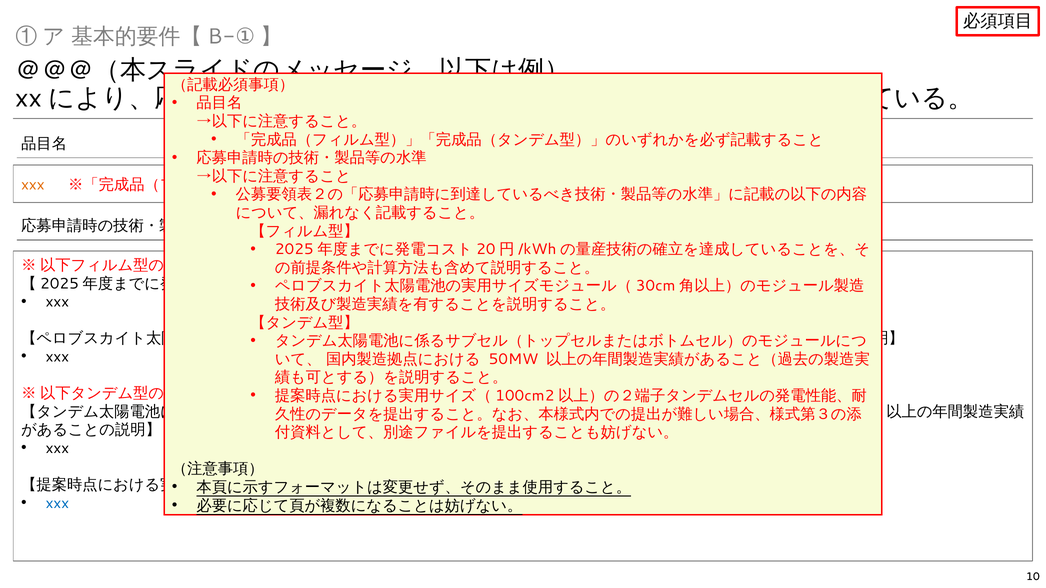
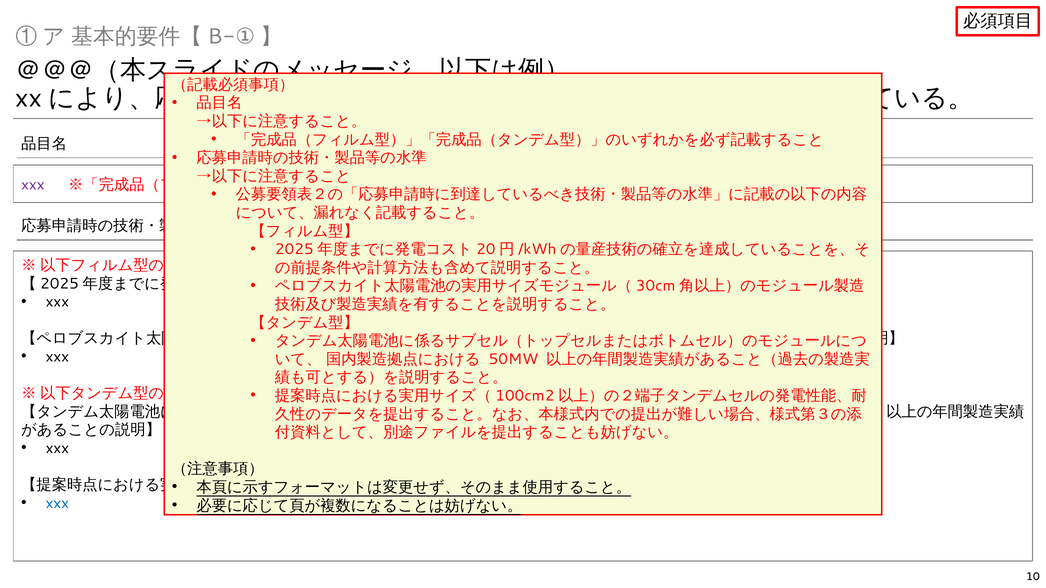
xxx at (33, 185) colour: orange -> purple
